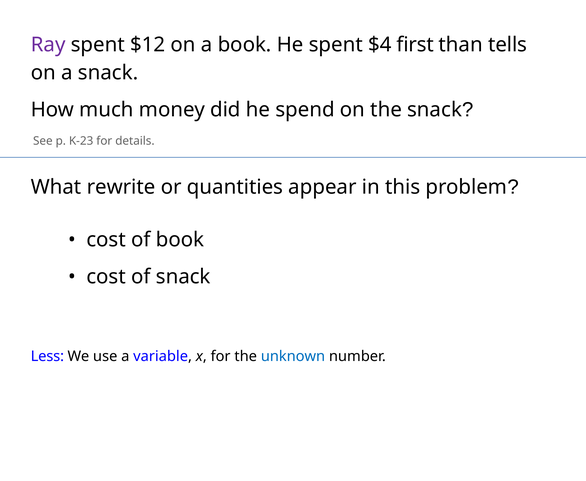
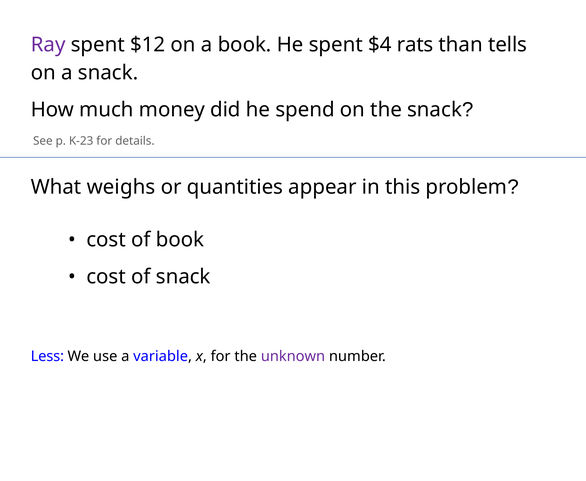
first: first -> rats
rewrite: rewrite -> weighs
unknown colour: blue -> purple
